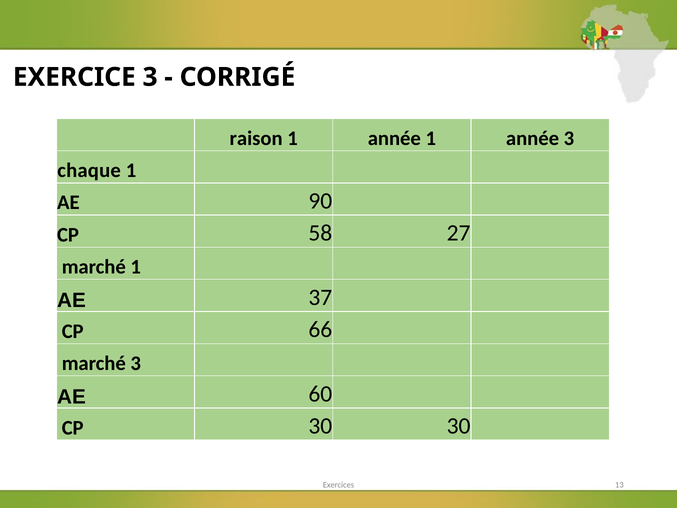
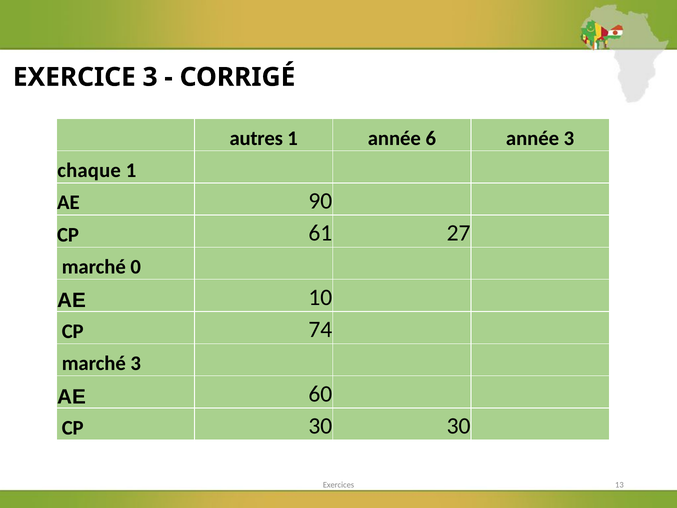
raison: raison -> autres
année 1: 1 -> 6
58: 58 -> 61
marché 1: 1 -> 0
37: 37 -> 10
66: 66 -> 74
